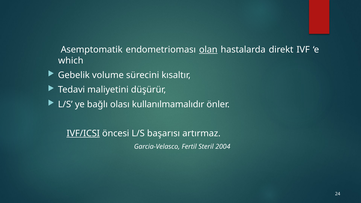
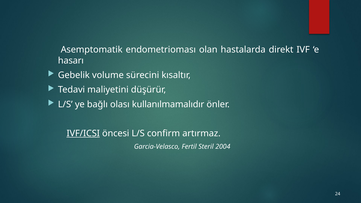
olan underline: present -> none
which: which -> hasarı
başarısı: başarısı -> confirm
